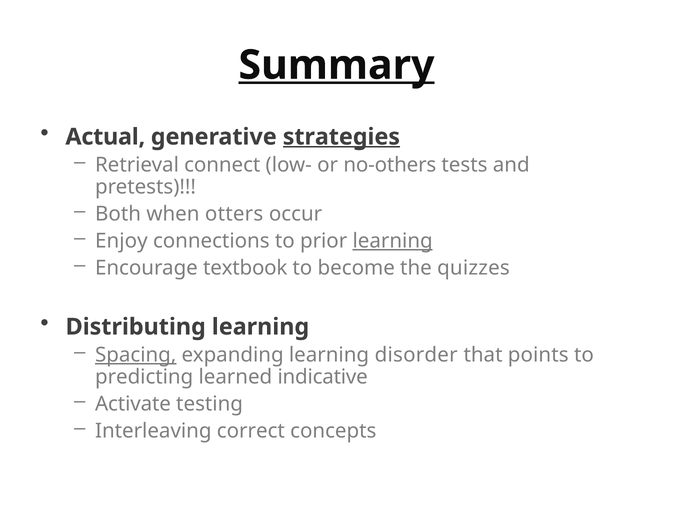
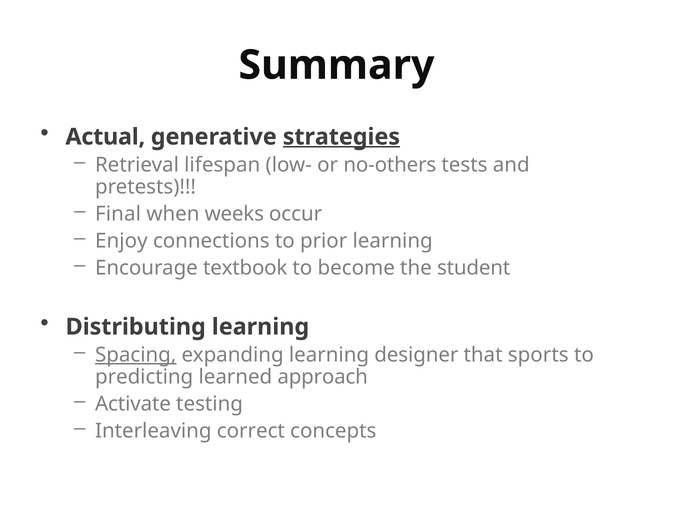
Summary underline: present -> none
connect: connect -> lifespan
Both: Both -> Final
otters: otters -> weeks
learning at (393, 241) underline: present -> none
quizzes: quizzes -> student
disorder: disorder -> designer
points: points -> sports
indicative: indicative -> approach
